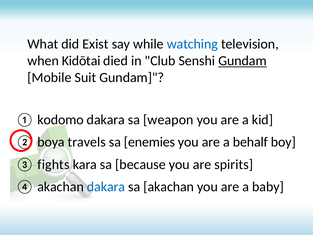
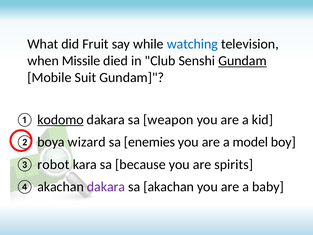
Exist: Exist -> Fruit
Kidōtai: Kidōtai -> Missile
kodomo underline: none -> present
travels: travels -> wizard
behalf: behalf -> model
fights: fights -> robot
dakara at (106, 187) colour: blue -> purple
